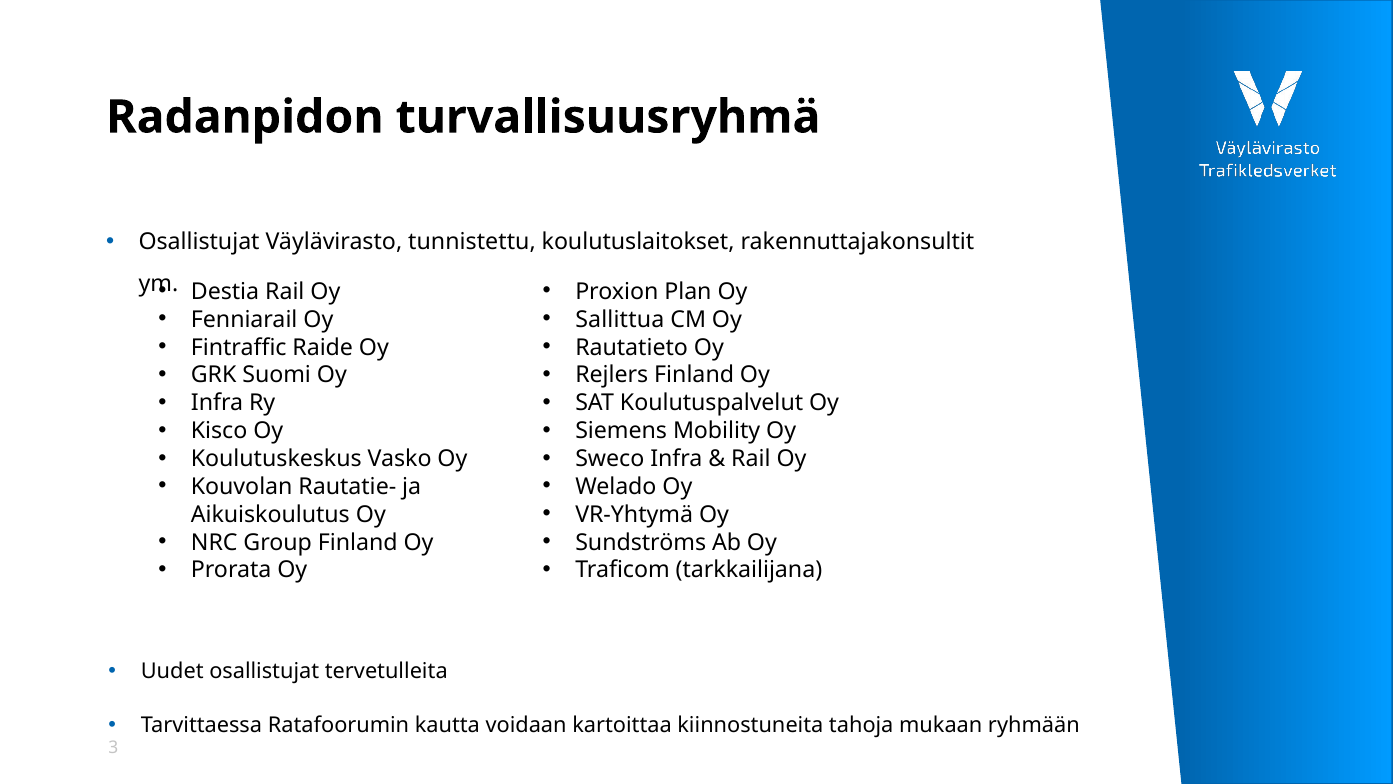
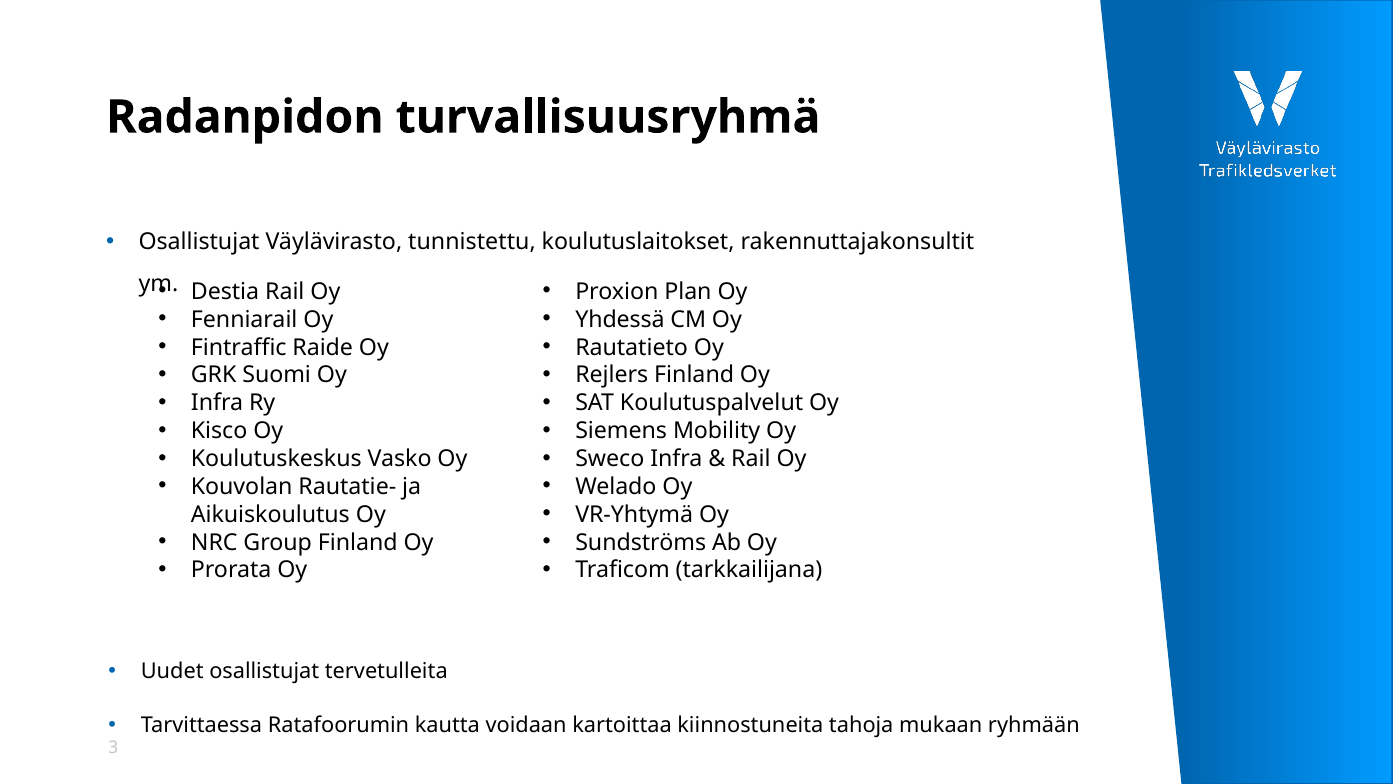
Sallittua: Sallittua -> Yhdessä
